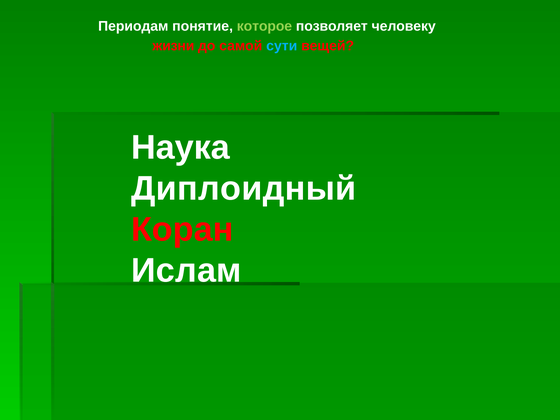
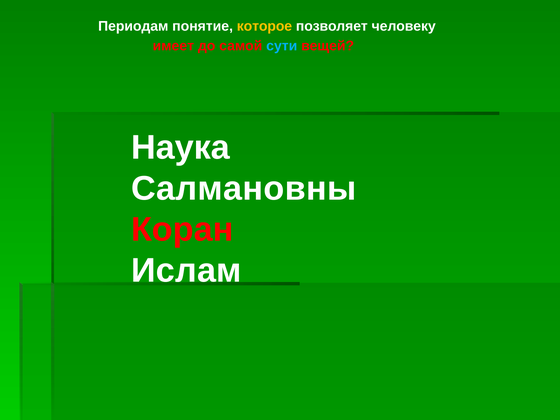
которое colour: light green -> yellow
жизни: жизни -> имеет
Диплоидный: Диплоидный -> Салмановны
